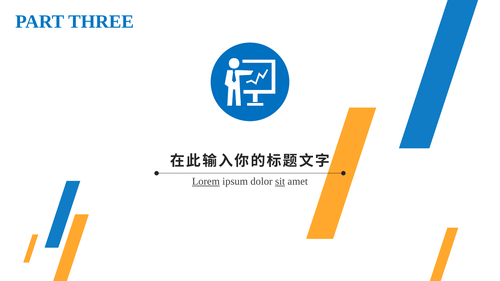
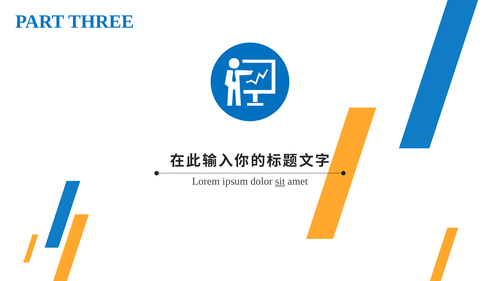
Lorem underline: present -> none
